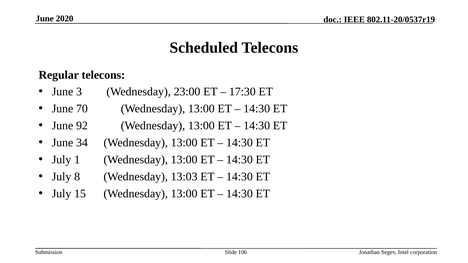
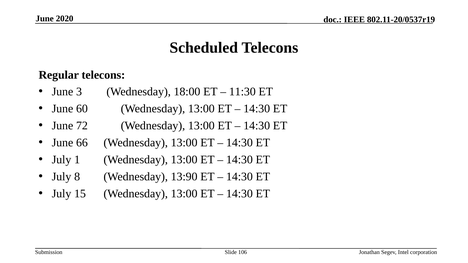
23:00: 23:00 -> 18:00
17:30: 17:30 -> 11:30
70: 70 -> 60
92: 92 -> 72
34: 34 -> 66
13:03: 13:03 -> 13:90
